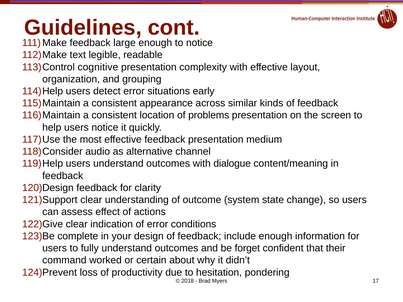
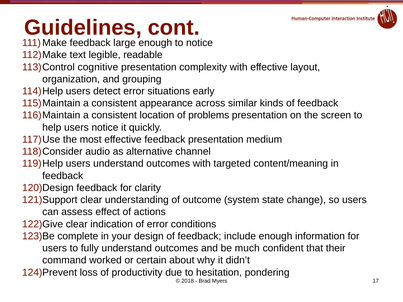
dialogue: dialogue -> targeted
forget: forget -> much
